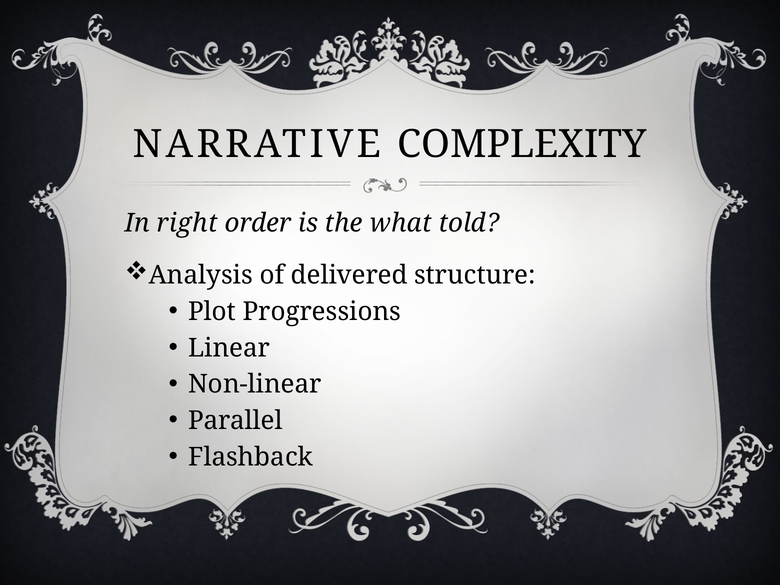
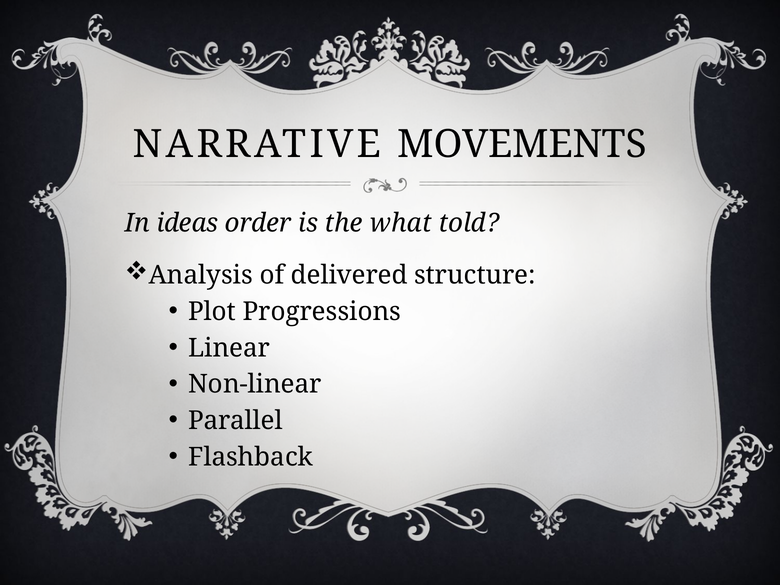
COMPLEXITY: COMPLEXITY -> MOVEMENTS
right: right -> ideas
